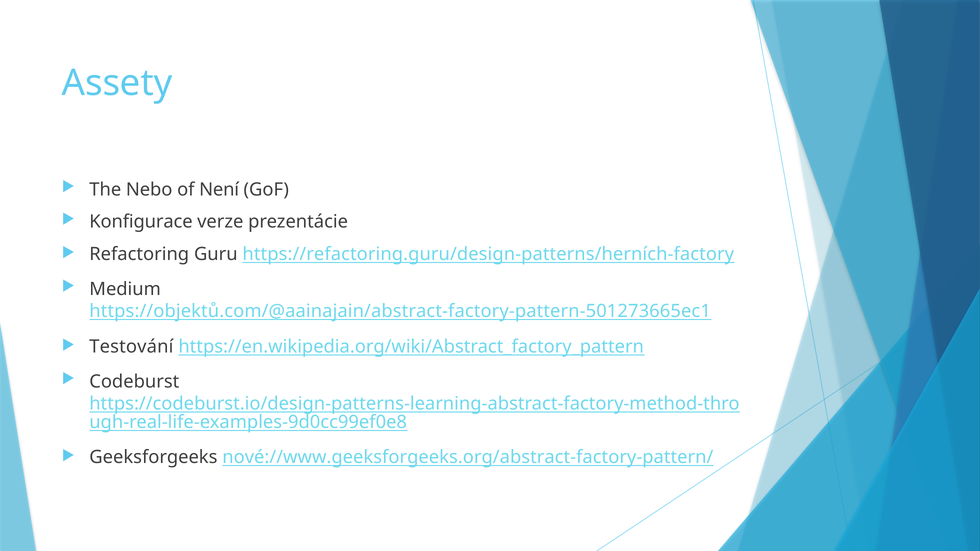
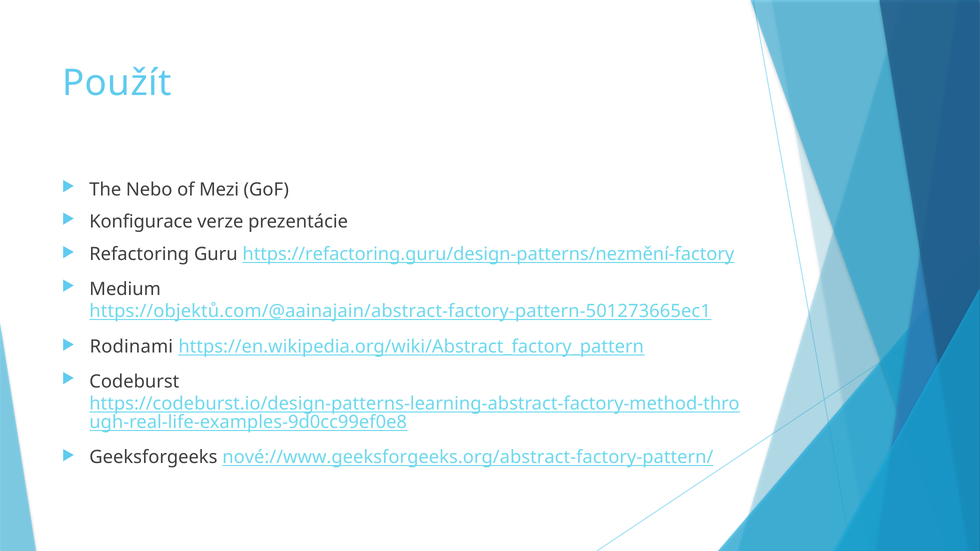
Assety: Assety -> Použít
Není: Není -> Mezi
https://refactoring.guru/design-patterns/herních-factory: https://refactoring.guru/design-patterns/herních-factory -> https://refactoring.guru/design-patterns/nezmění-factory
Testování: Testování -> Rodinami
